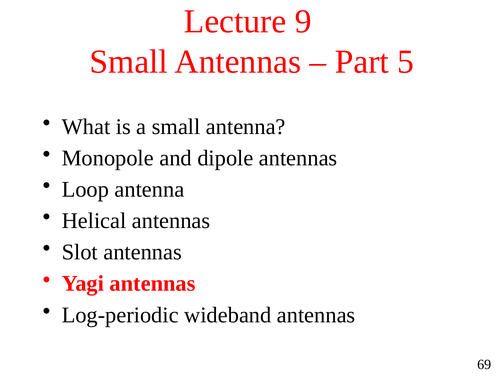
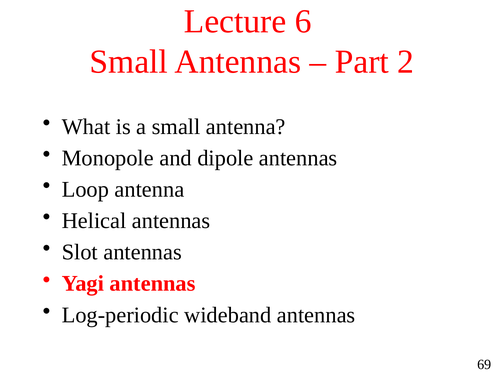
9: 9 -> 6
5: 5 -> 2
